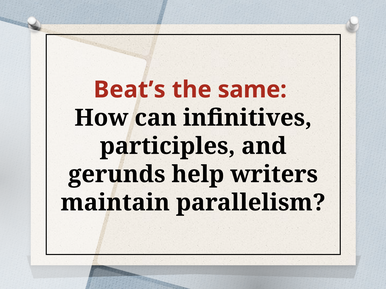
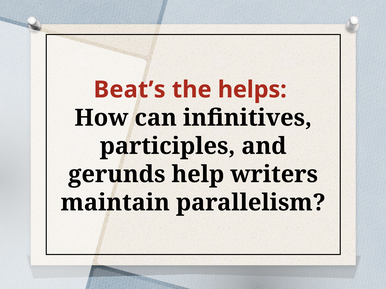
same: same -> helps
